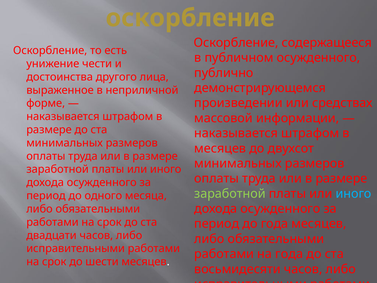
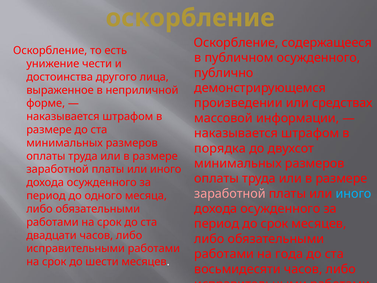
месяцев at (220, 148): месяцев -> порядка
заработной at (230, 193) colour: light green -> pink
до года: года -> срок
